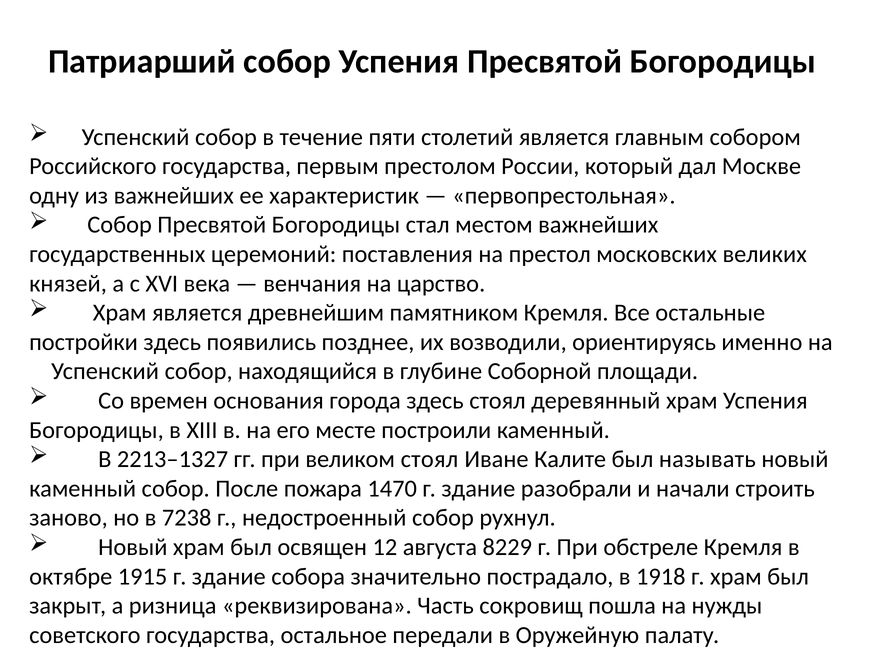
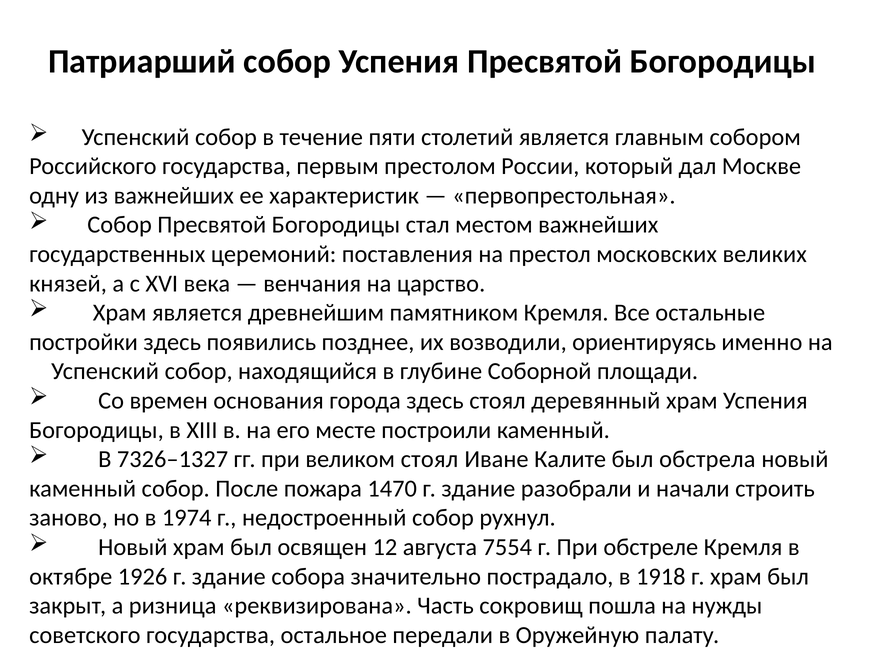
2213–1327: 2213–1327 -> 7326–1327
называть: называть -> обстрела
7238: 7238 -> 1974
8229: 8229 -> 7554
1915: 1915 -> 1926
